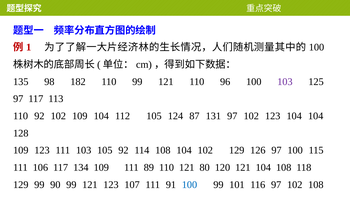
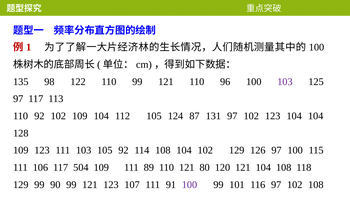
182: 182 -> 122
134: 134 -> 504
100 at (189, 185) colour: blue -> purple
